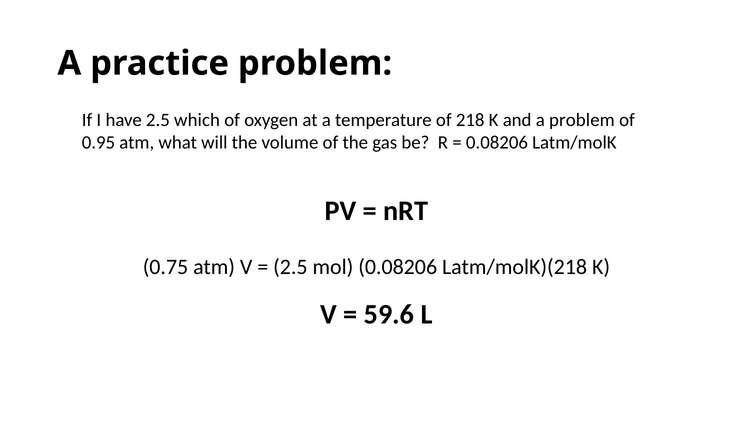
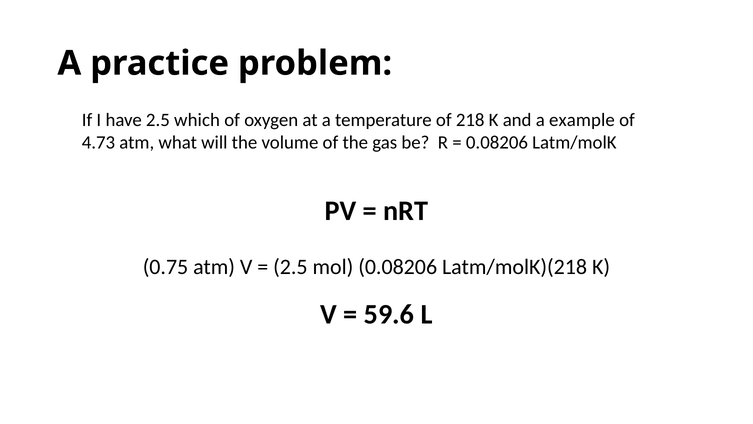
a problem: problem -> example
0.95: 0.95 -> 4.73
